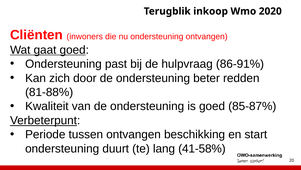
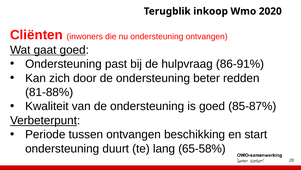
41-58%: 41-58% -> 65-58%
